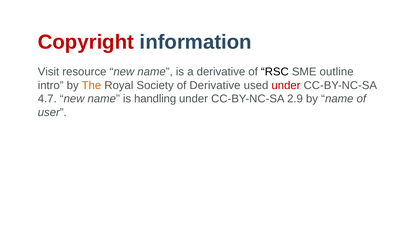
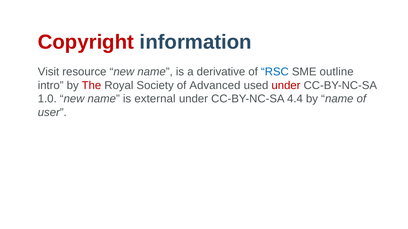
RSC colour: black -> blue
The colour: orange -> red
of Derivative: Derivative -> Advanced
4.7: 4.7 -> 1.0
handling: handling -> external
2.9: 2.9 -> 4.4
